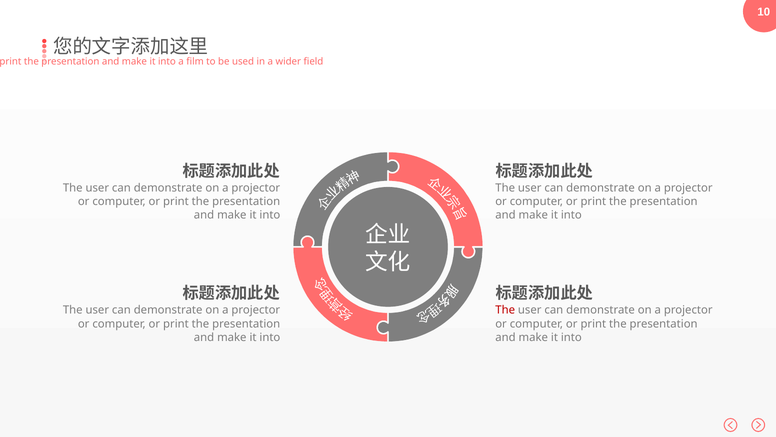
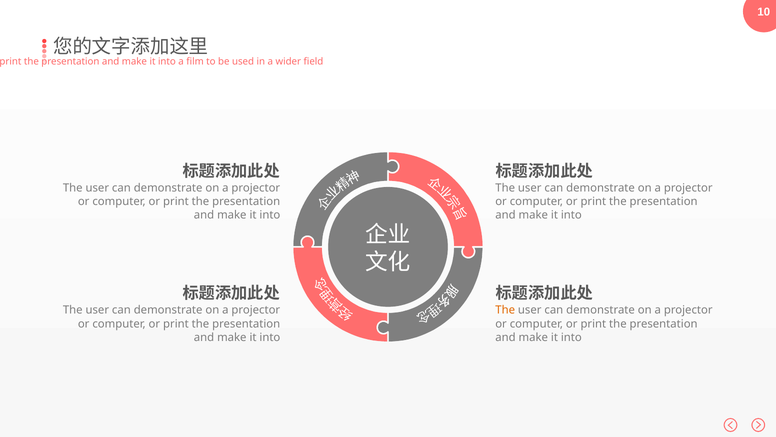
The at (505, 310) colour: red -> orange
